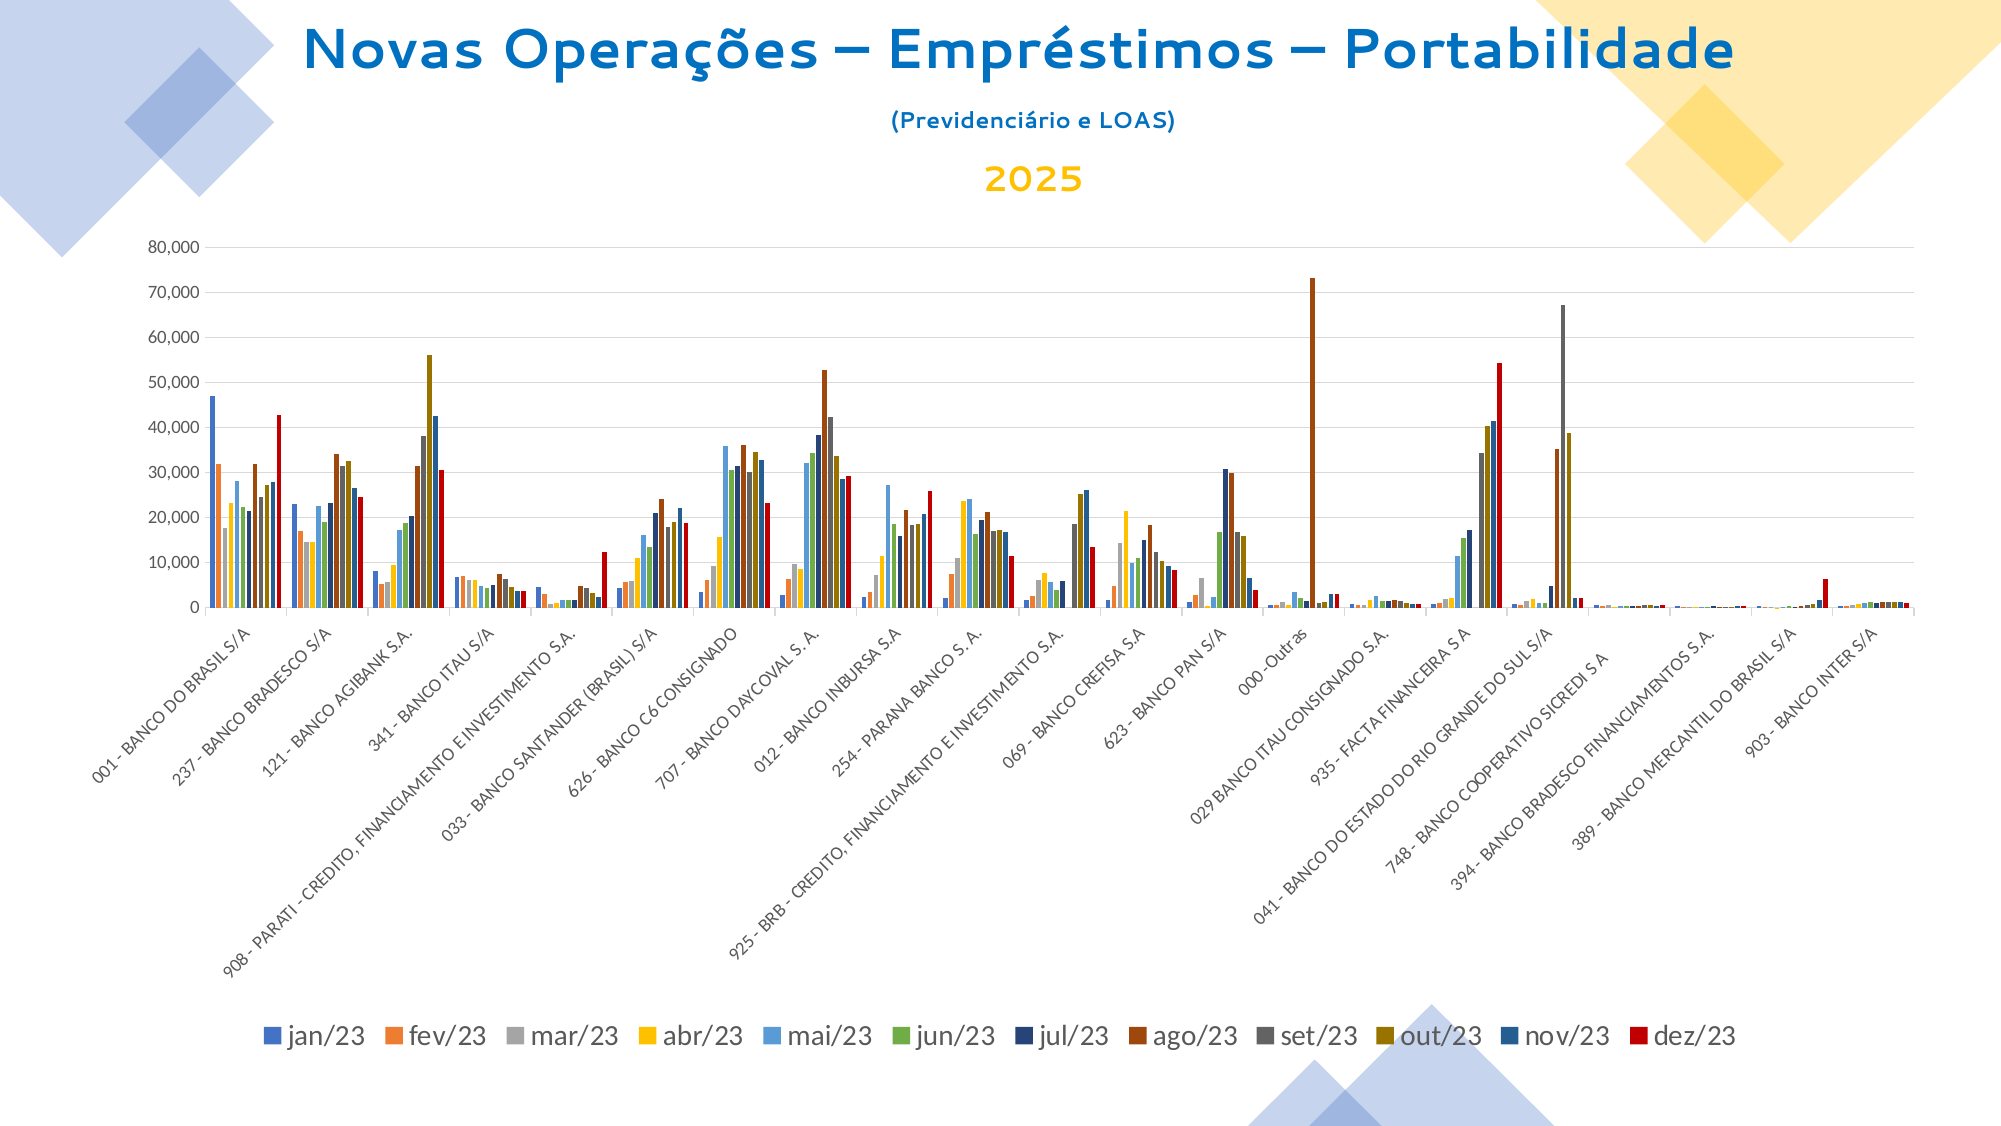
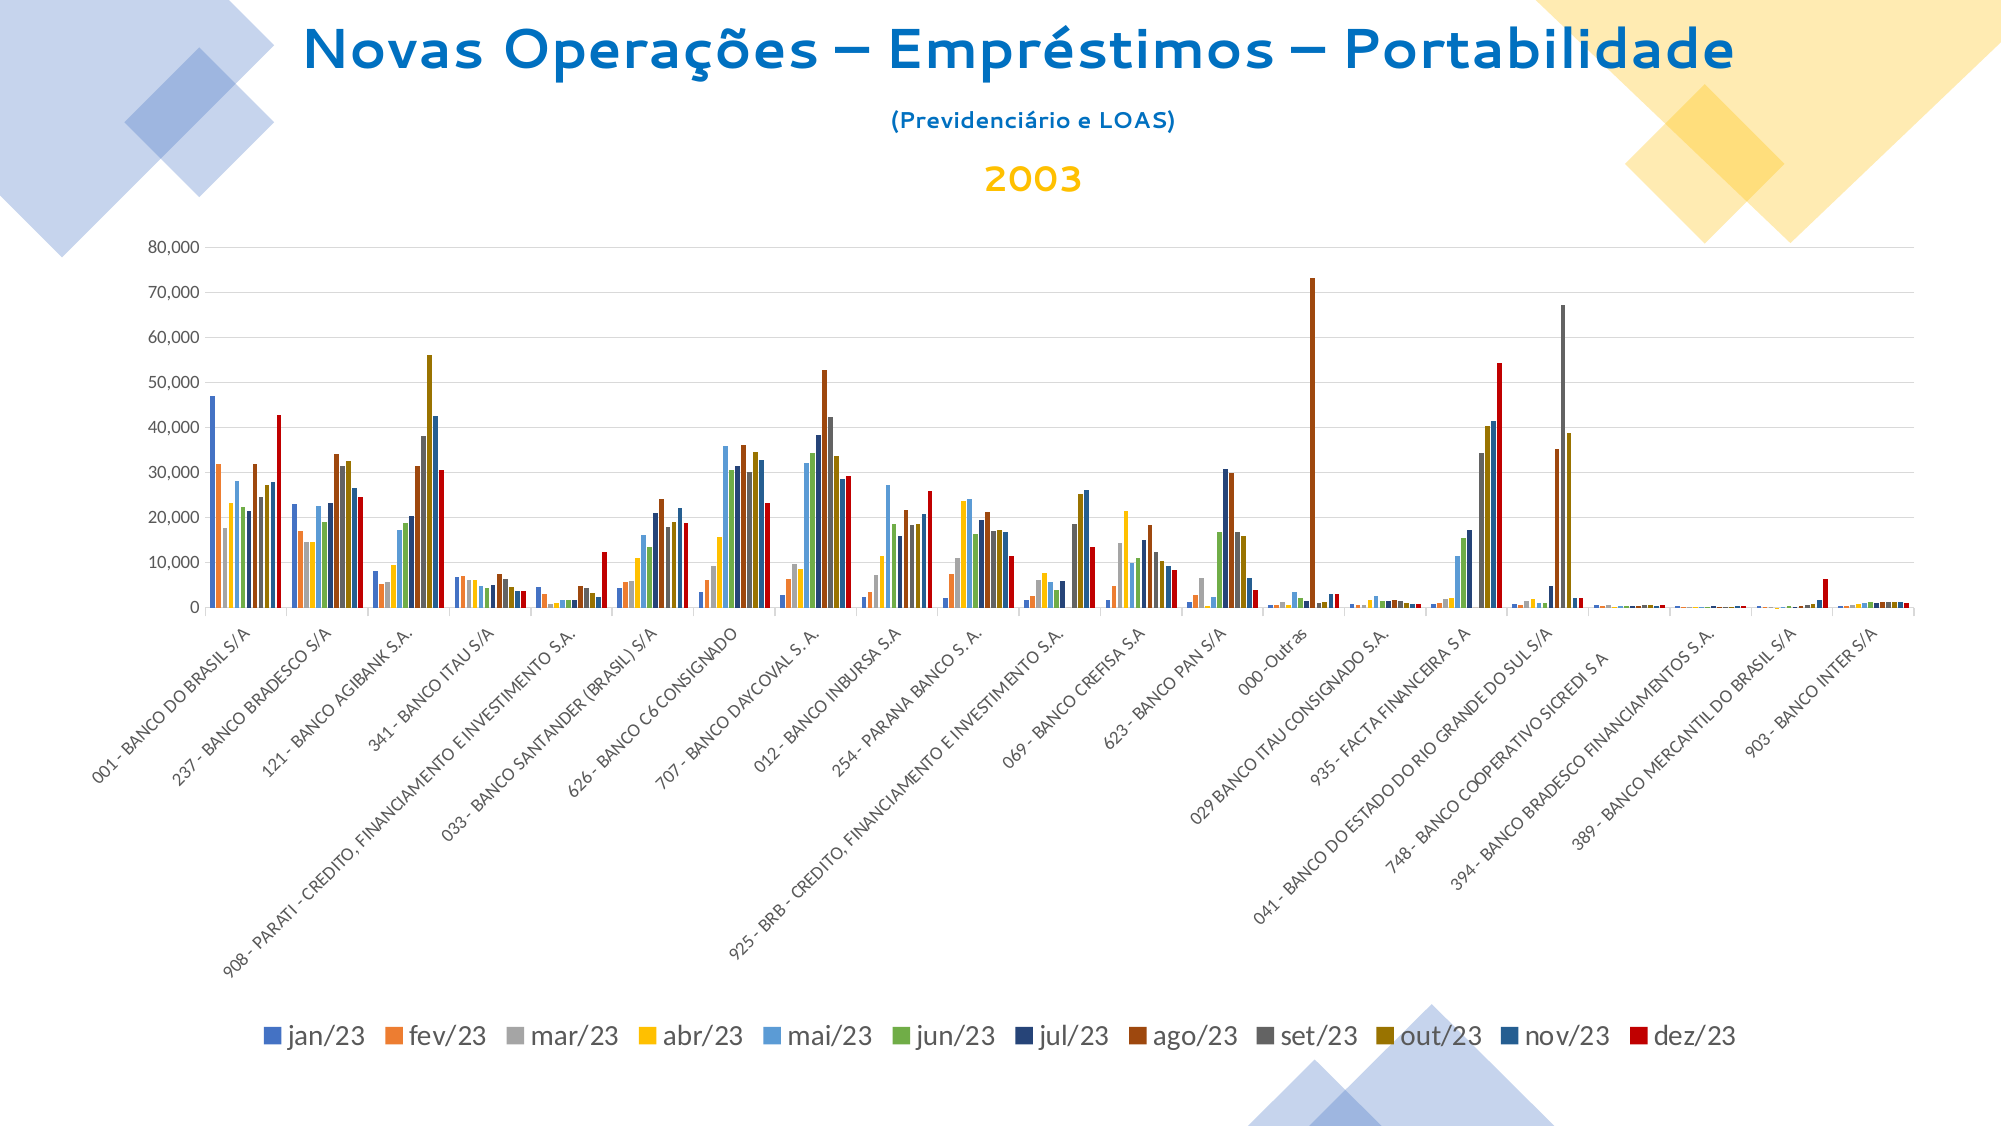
2025: 2025 -> 2003
